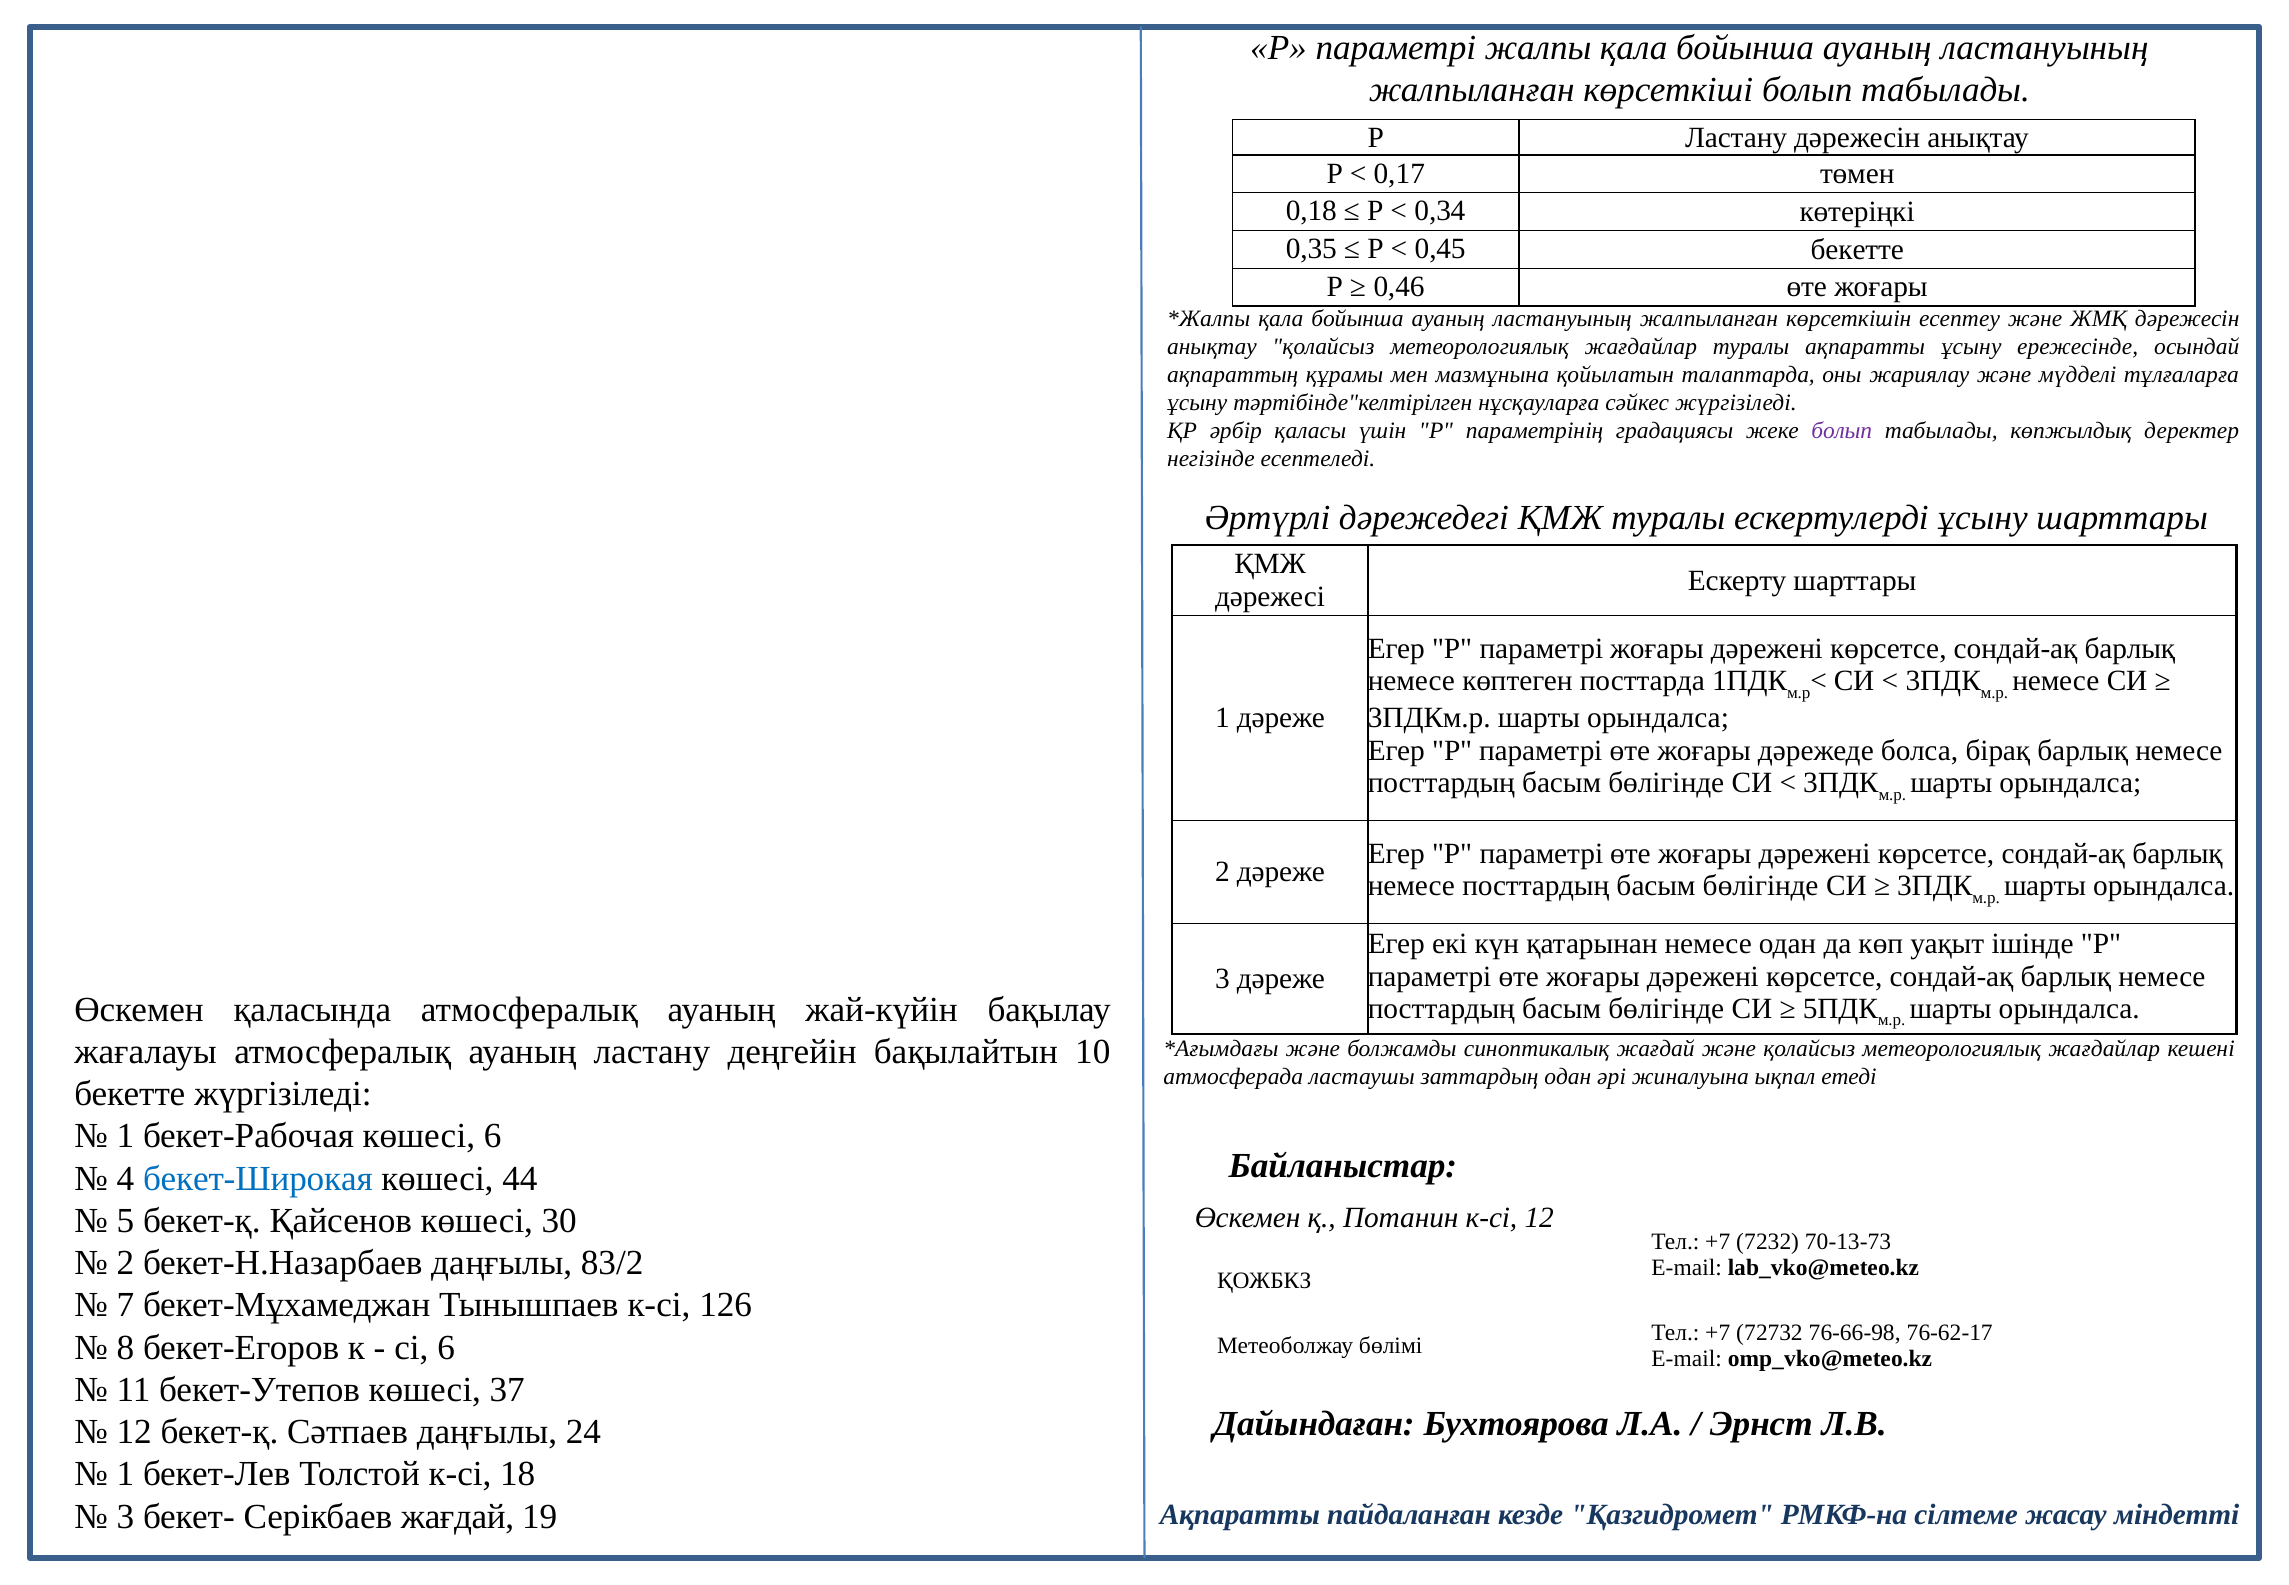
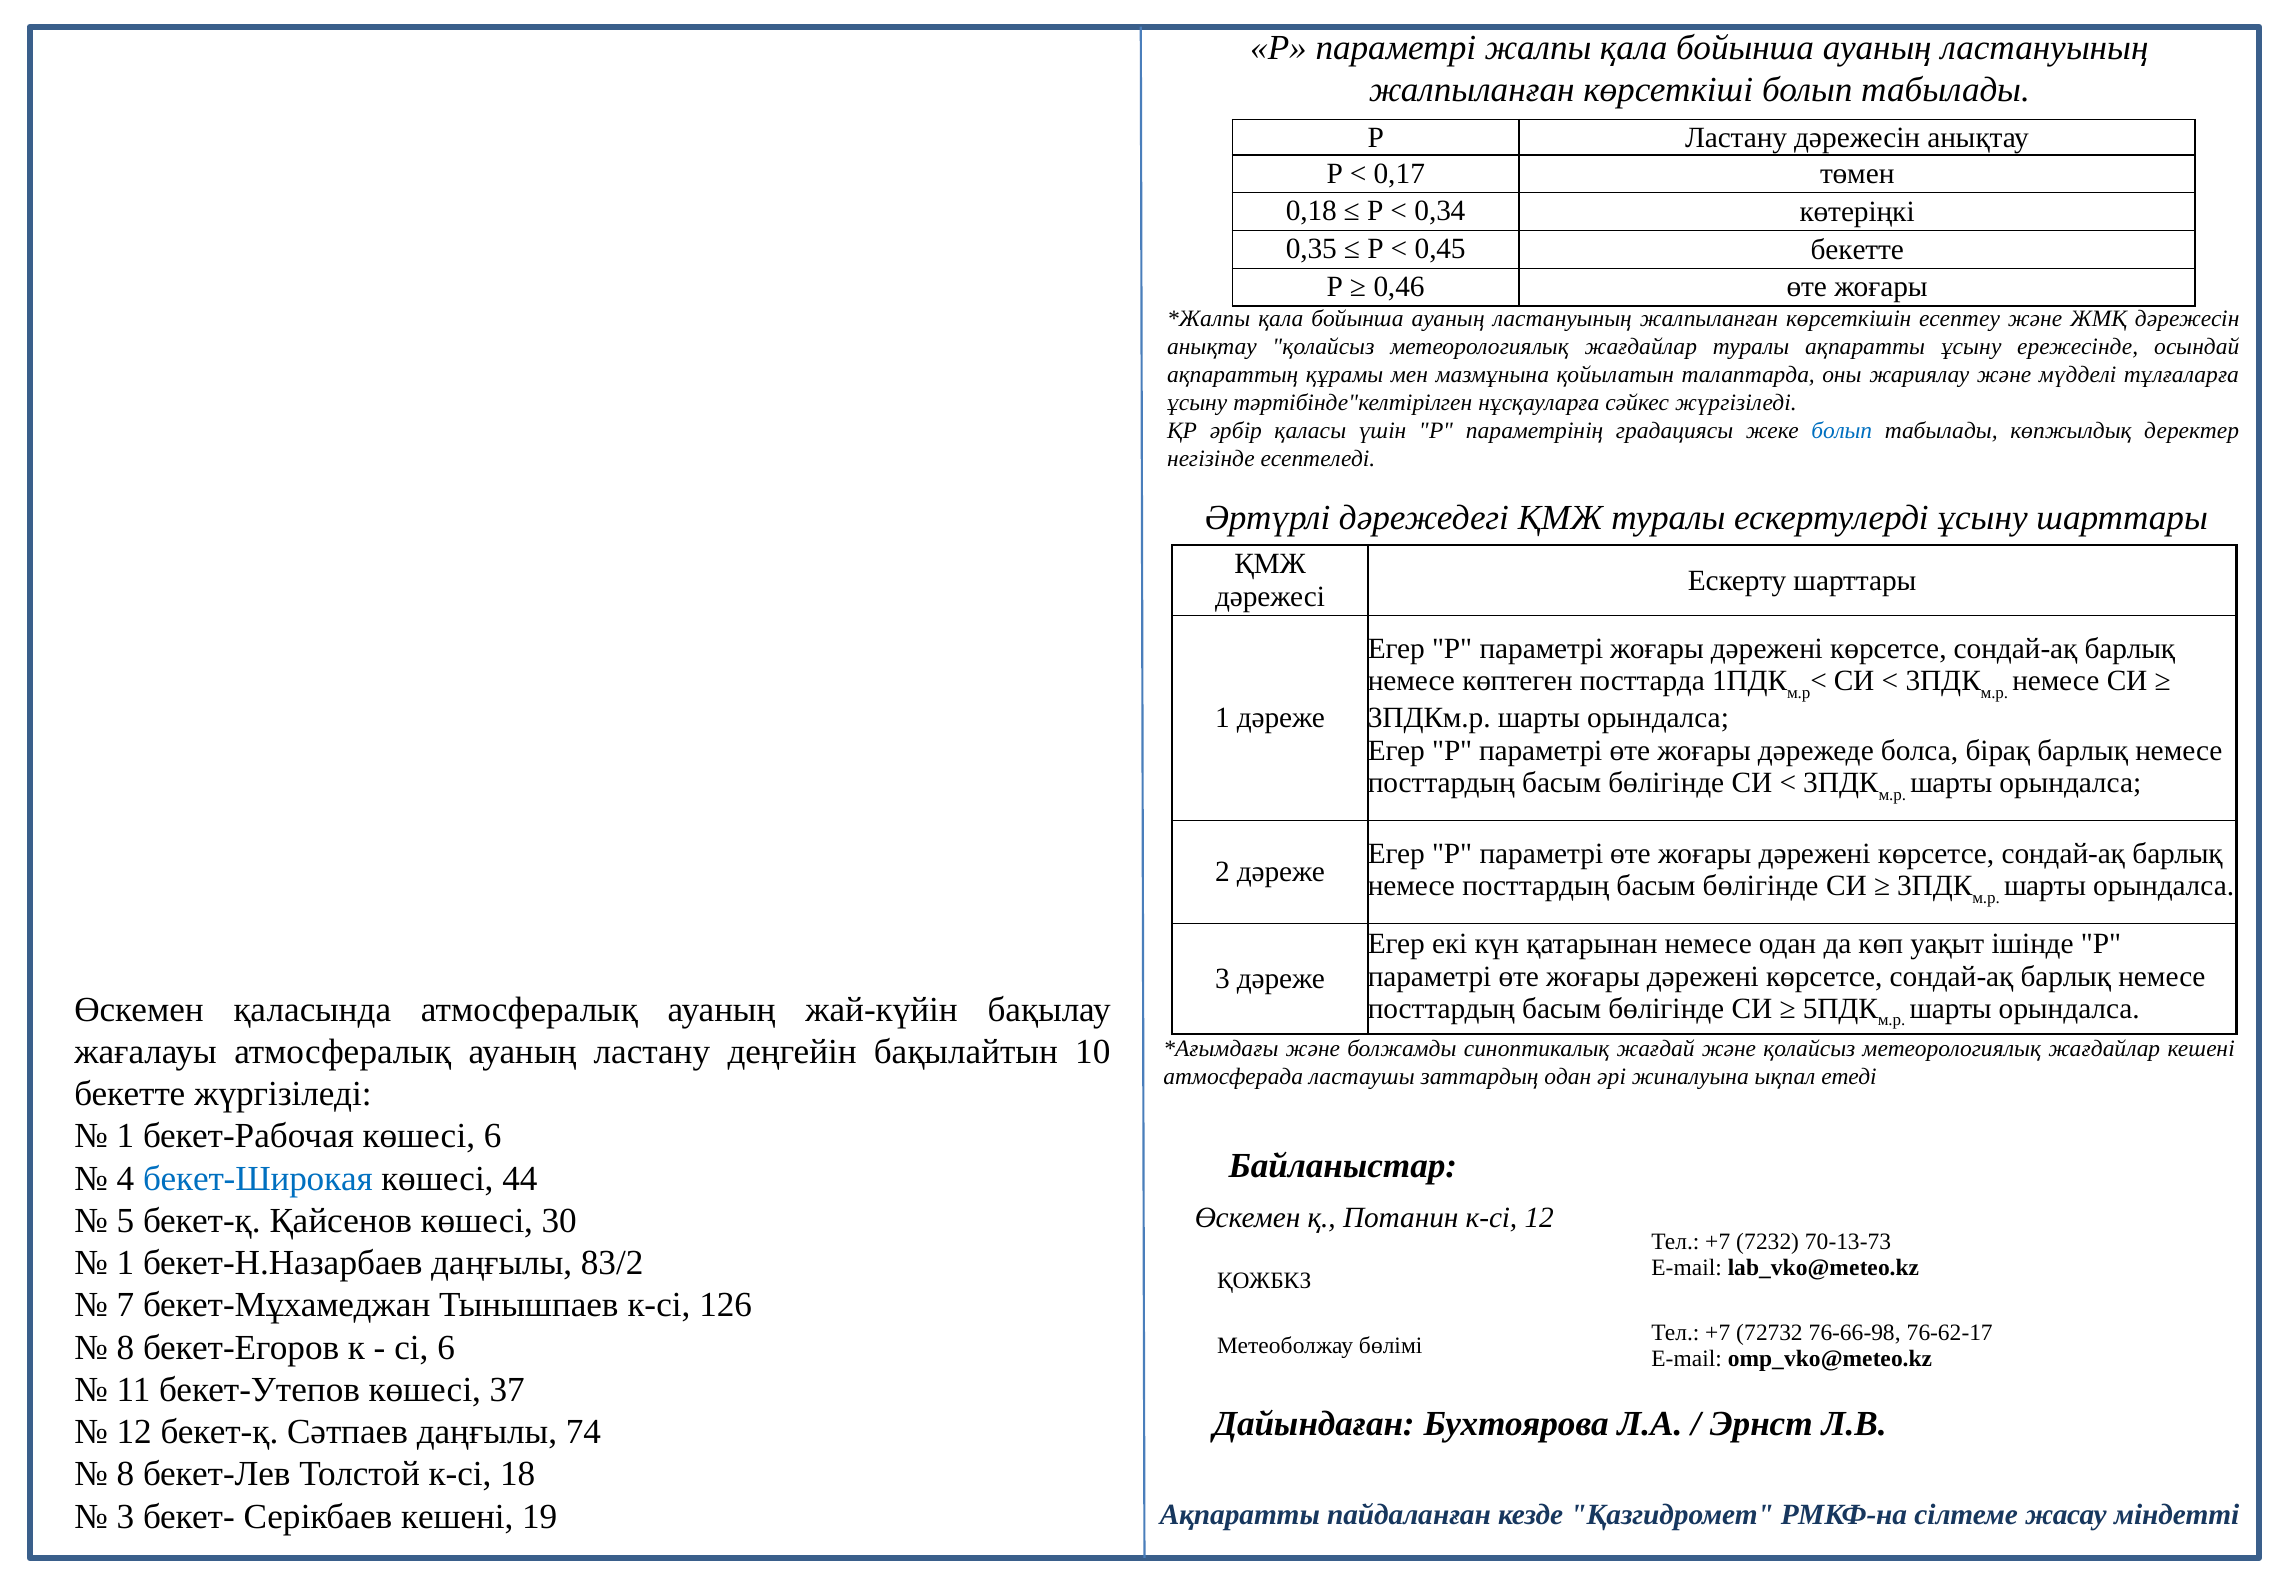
болып at (1842, 431) colour: purple -> blue
2 at (125, 1263): 2 -> 1
24: 24 -> 74
1 at (125, 1474): 1 -> 8
Серікбаев жағдай: жағдай -> кешені
